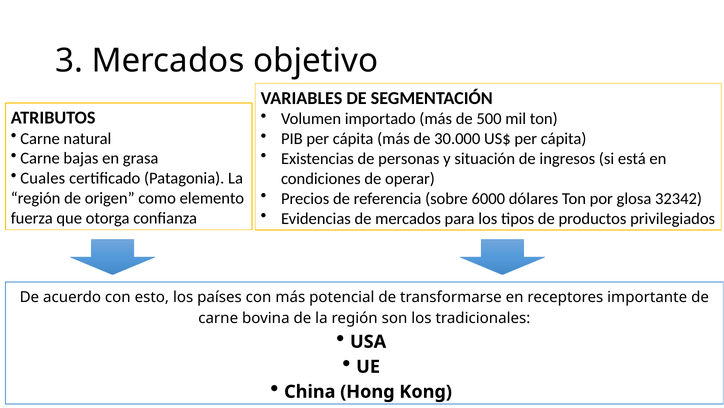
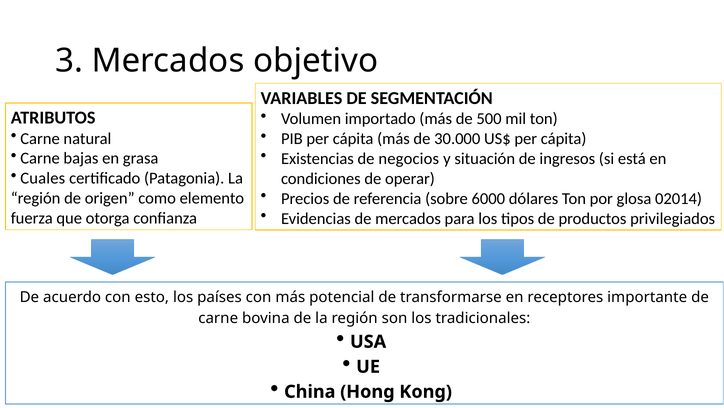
personas: personas -> negocios
32342: 32342 -> 02014
